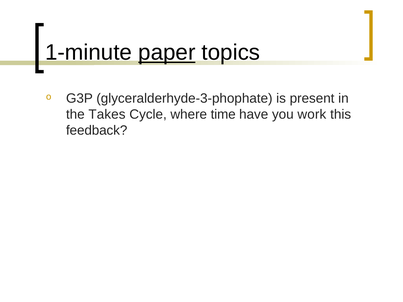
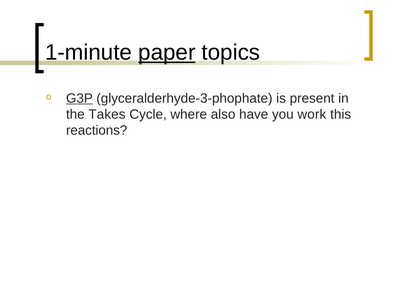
G3P underline: none -> present
time: time -> also
feedback: feedback -> reactions
